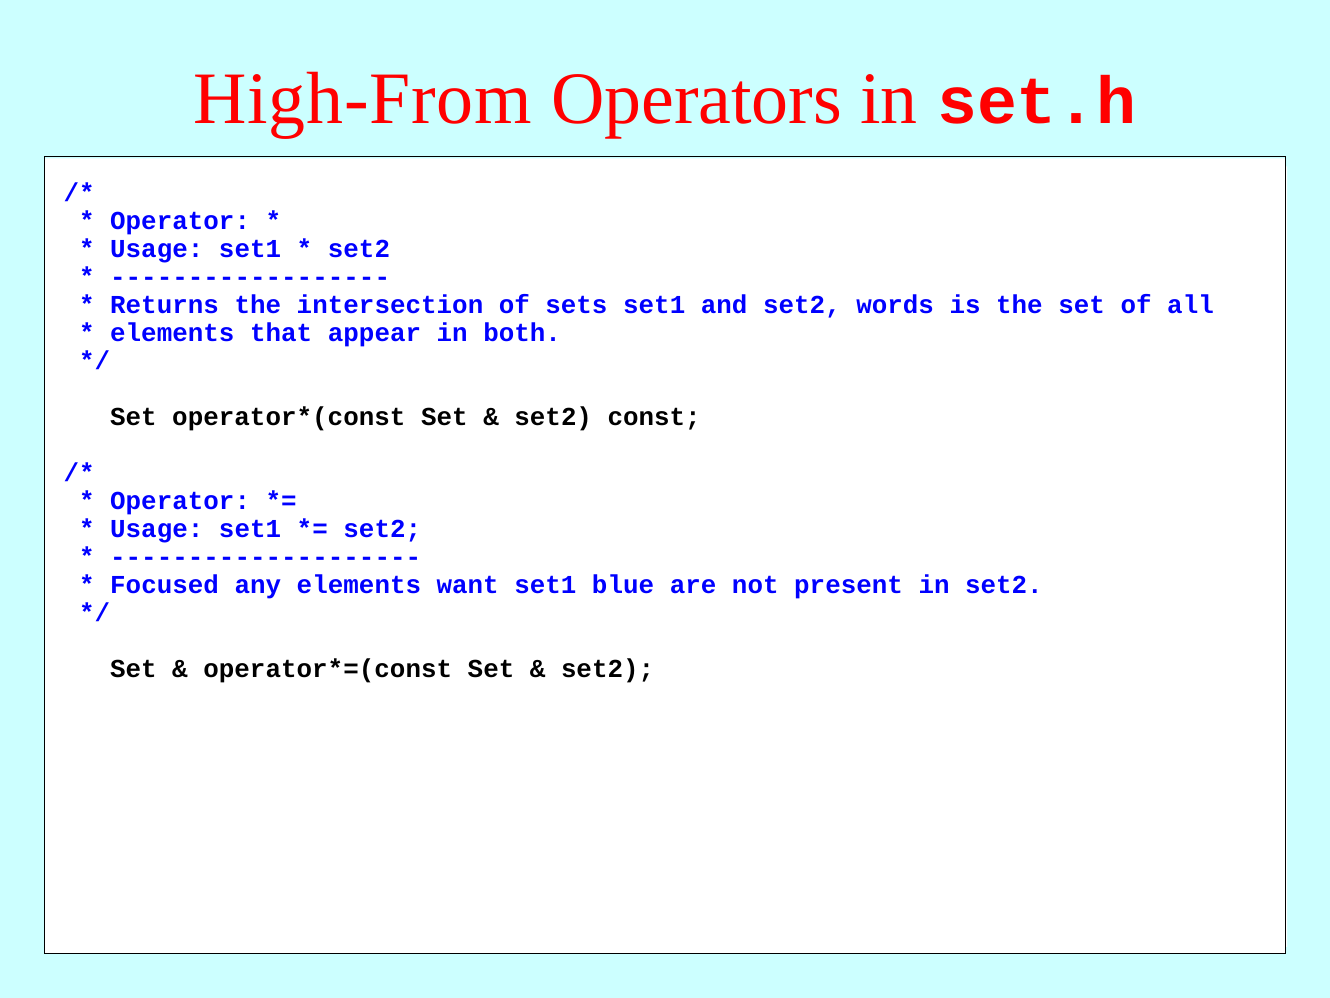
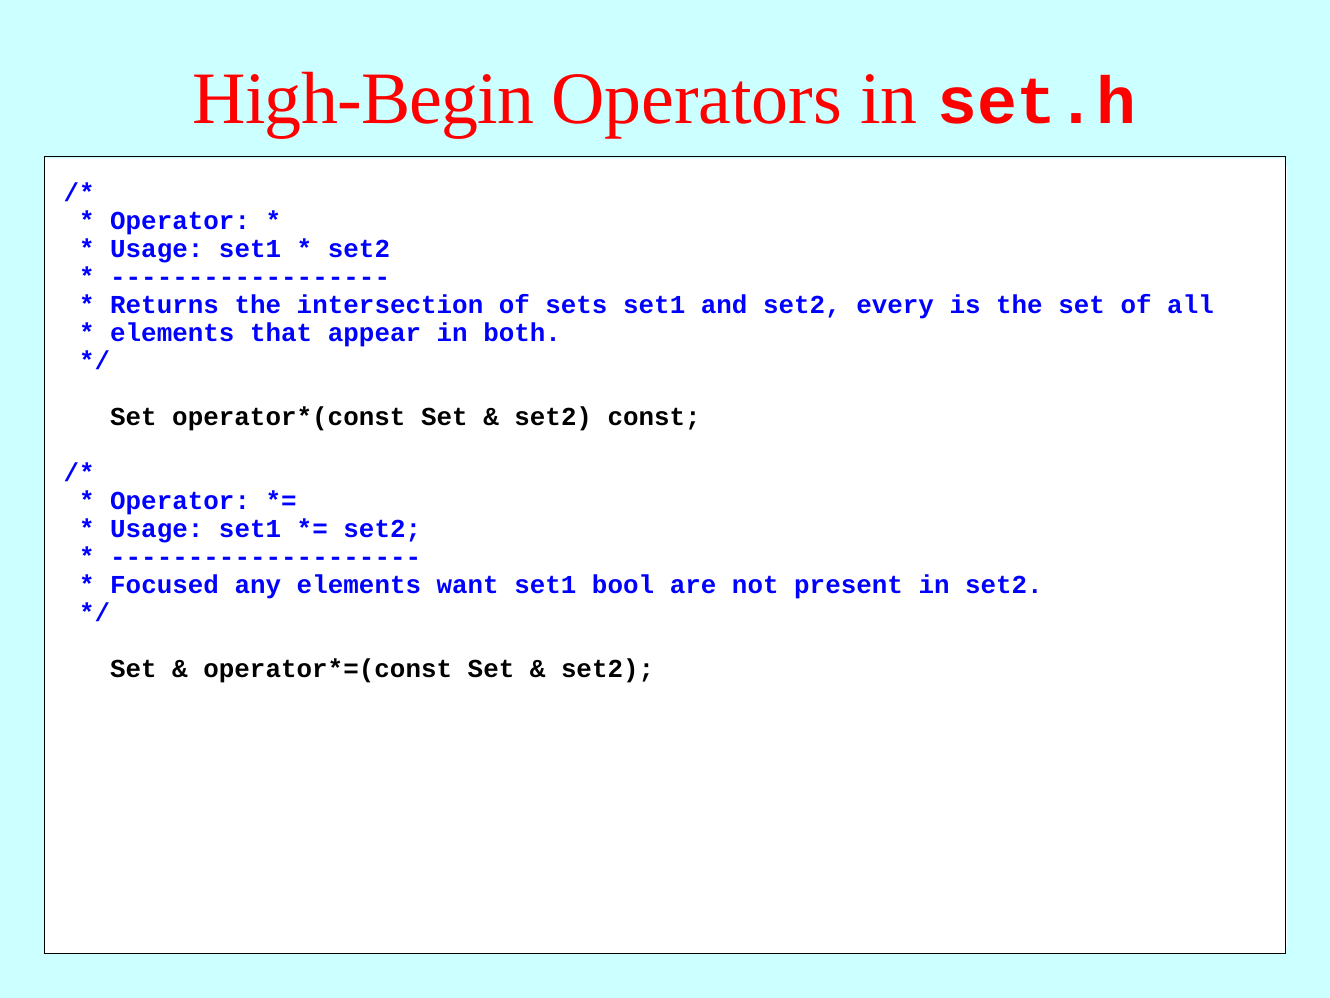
High-From: High-From -> High-Begin
words: words -> every
blue: blue -> bool
